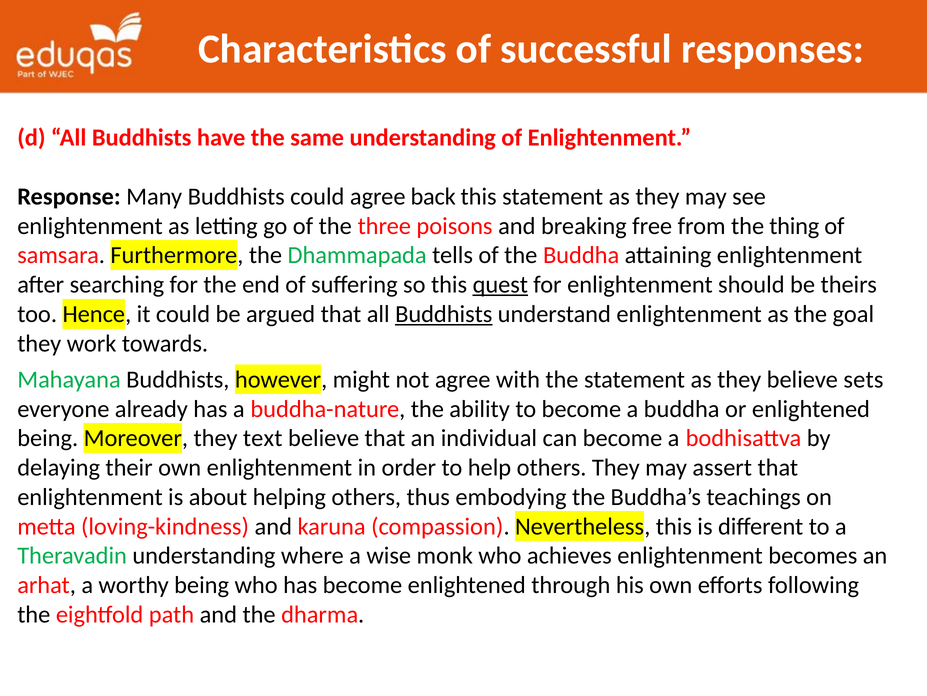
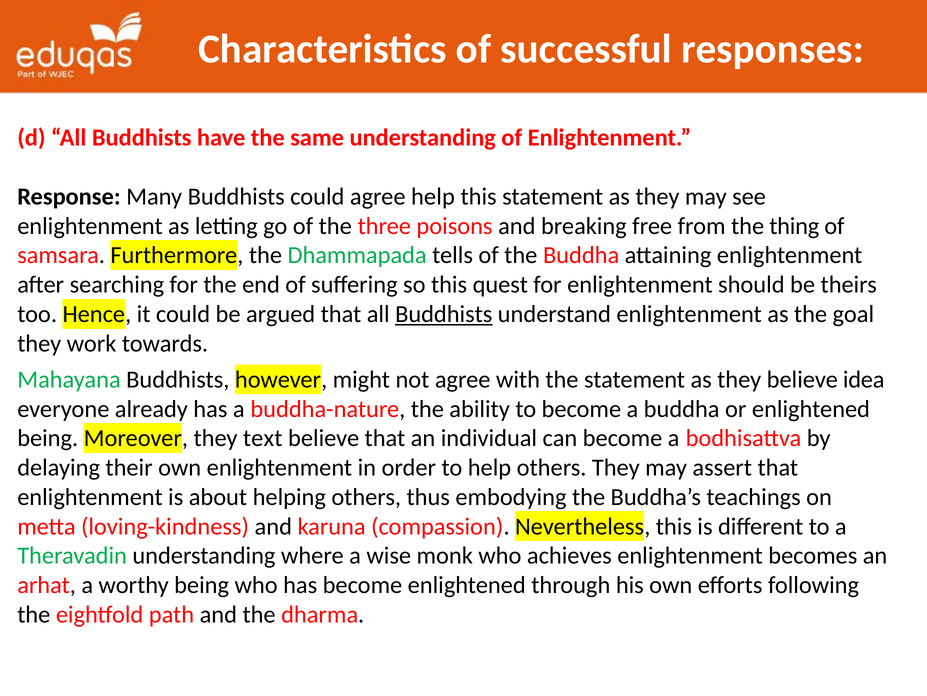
agree back: back -> help
quest underline: present -> none
sets: sets -> idea
